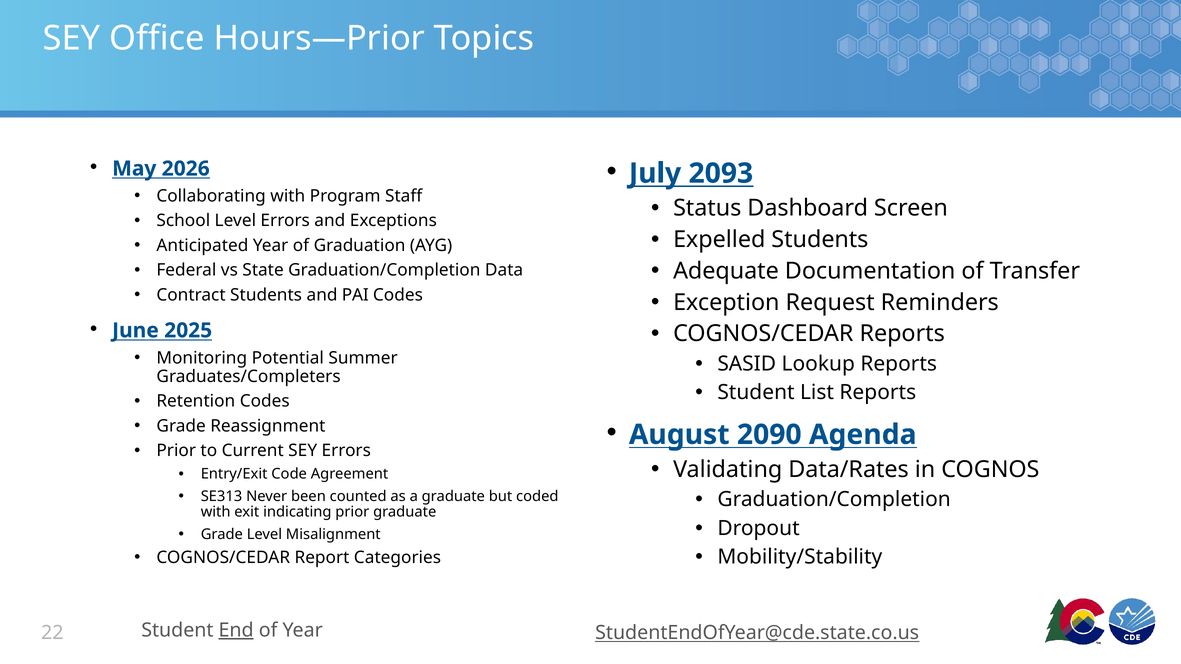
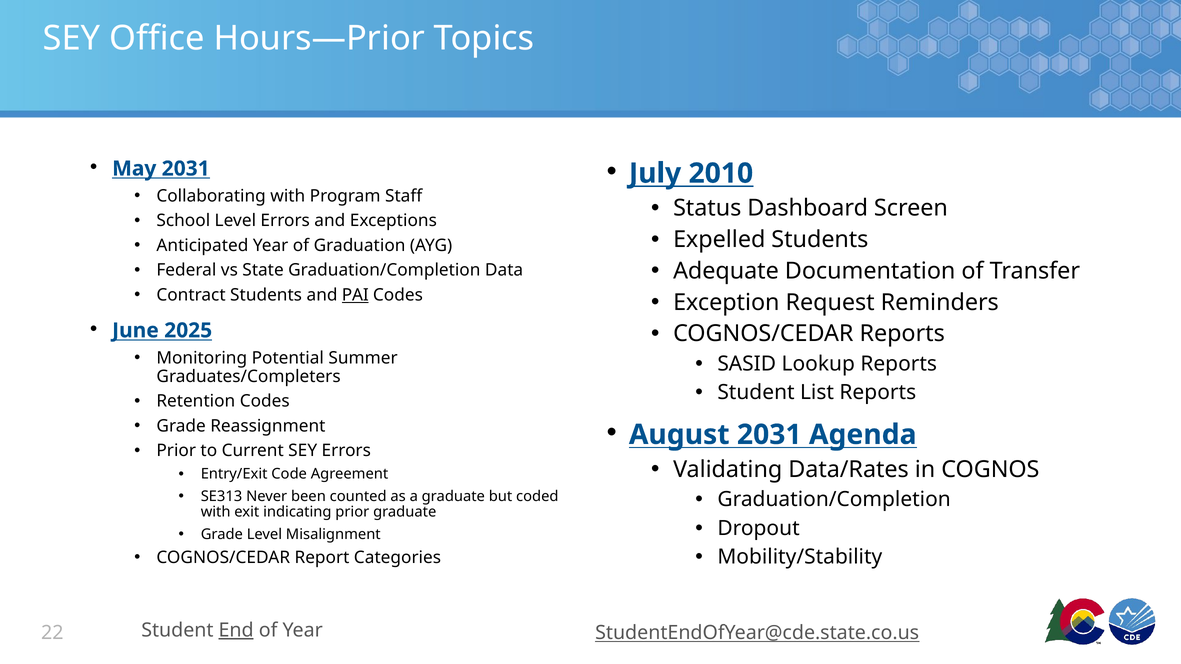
May 2026: 2026 -> 2031
2093: 2093 -> 2010
PAI underline: none -> present
August 2090: 2090 -> 2031
